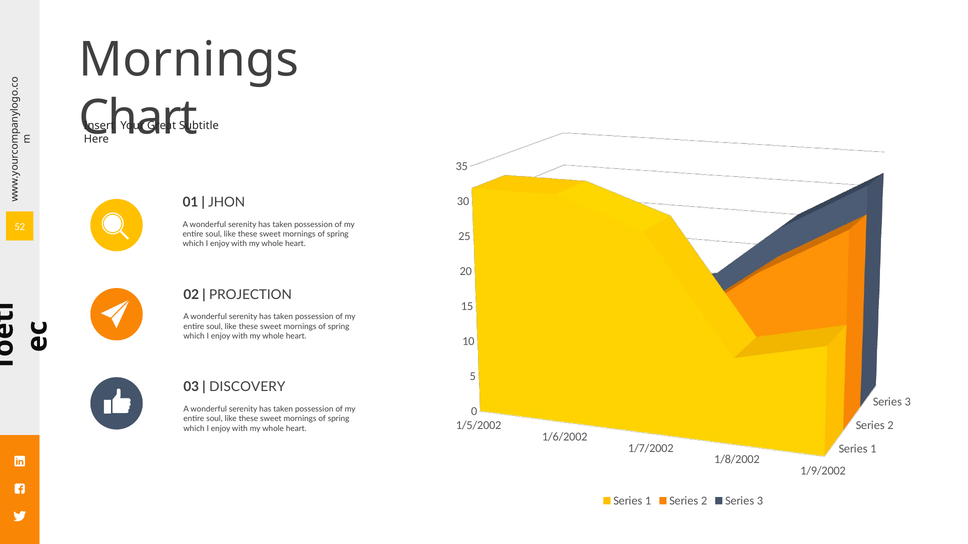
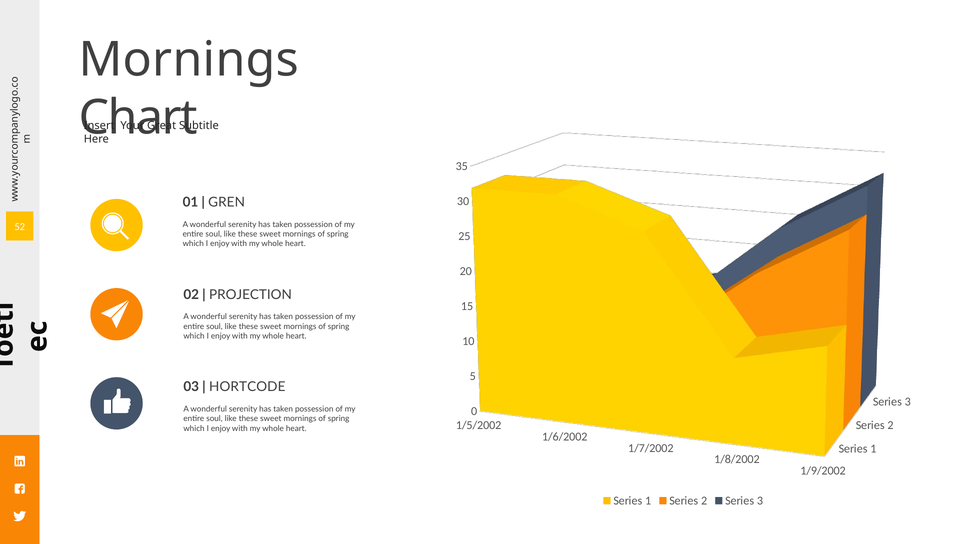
JHON: JHON -> GREN
DISCOVERY: DISCOVERY -> HORTCODE
